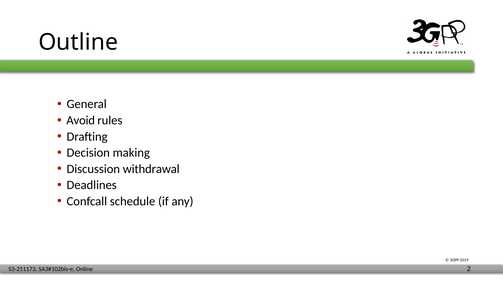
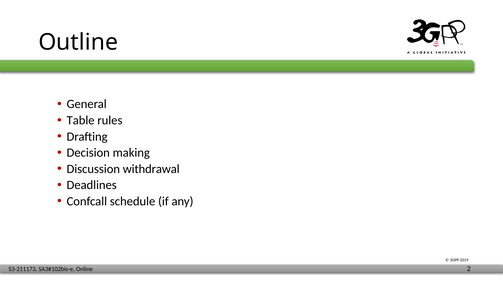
Avoid: Avoid -> Table
